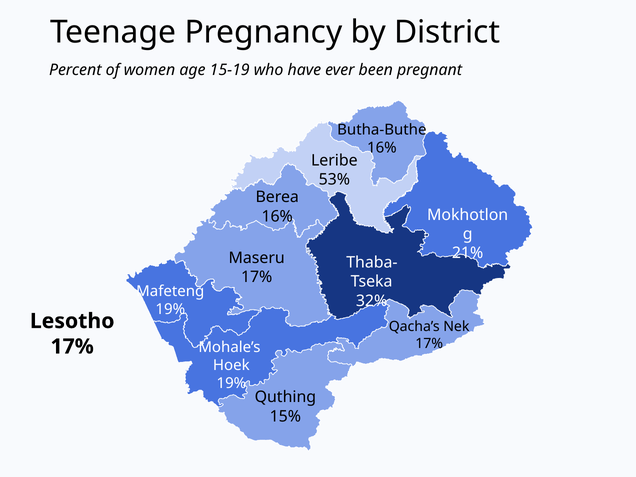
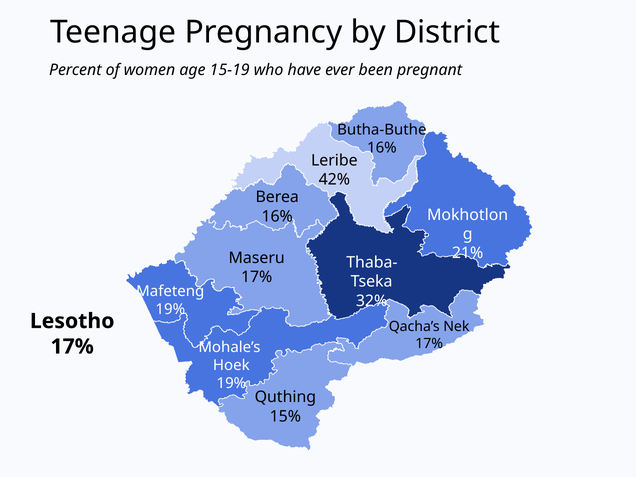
53%: 53% -> 42%
